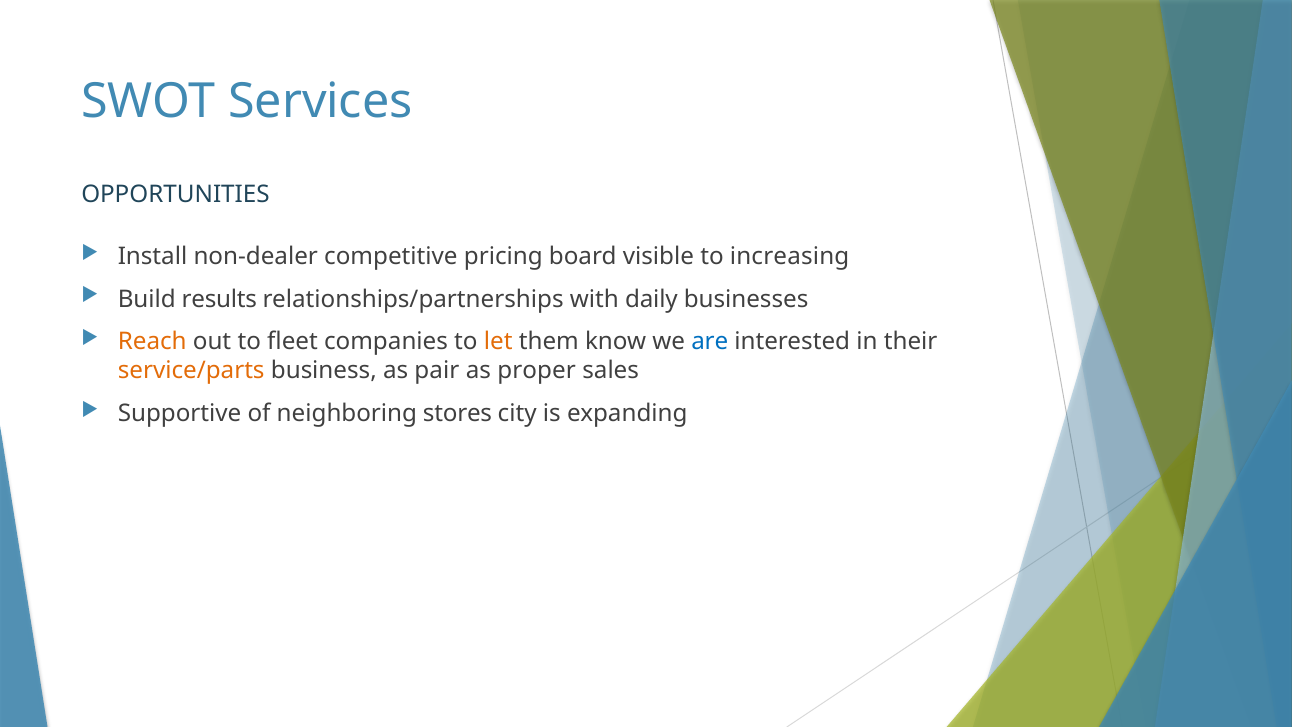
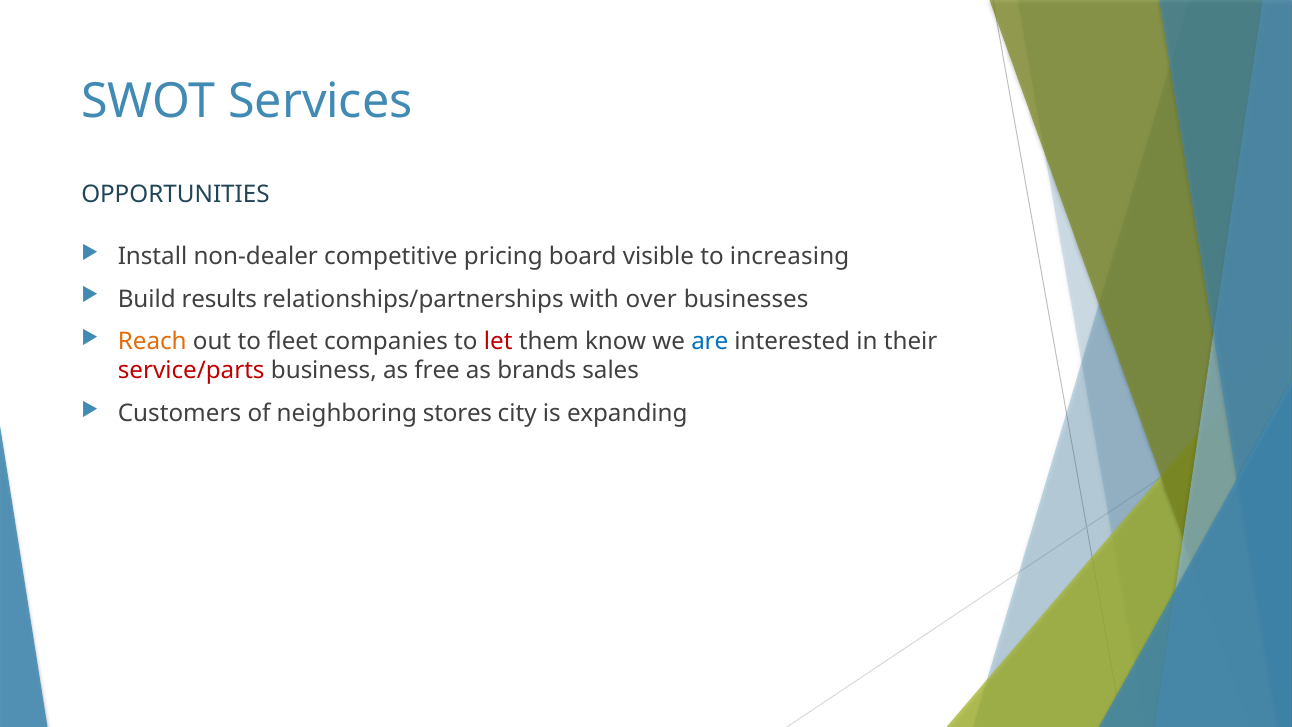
daily: daily -> over
let colour: orange -> red
service/parts colour: orange -> red
pair: pair -> free
proper: proper -> brands
Supportive: Supportive -> Customers
